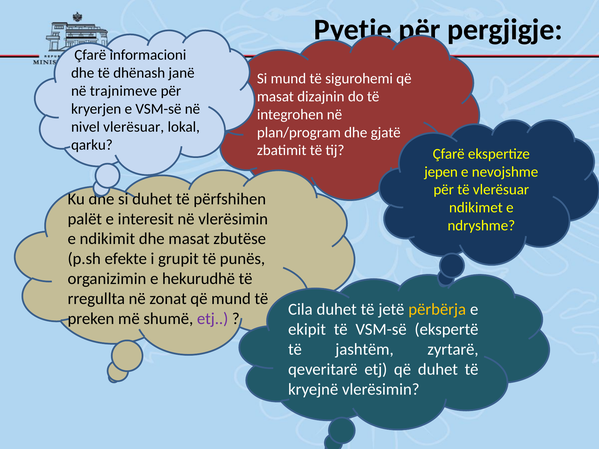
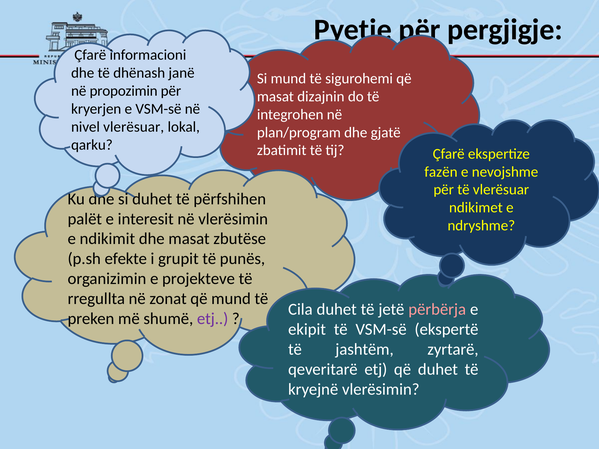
trajnimeve: trajnimeve -> propozimin
jepen: jepen -> fazën
hekurudhë: hekurudhë -> projekteve
përbërja colour: yellow -> pink
